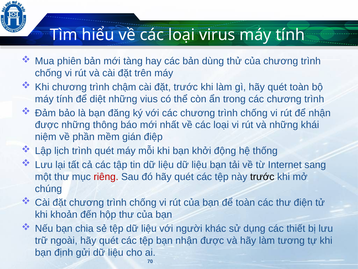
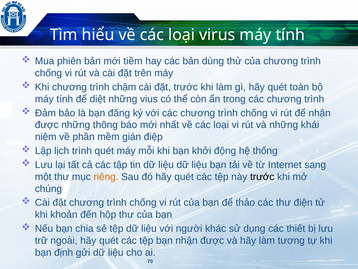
tàng: tàng -> tiềm
riêng colour: red -> orange
để toàn: toàn -> thảo
